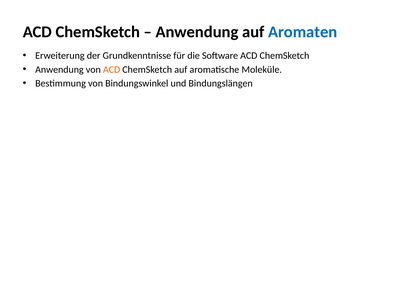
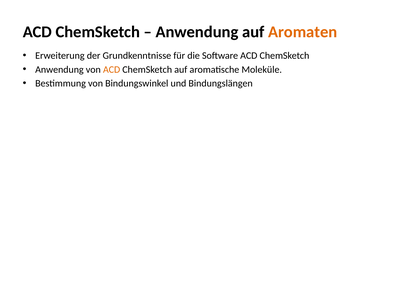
Aromaten colour: blue -> orange
